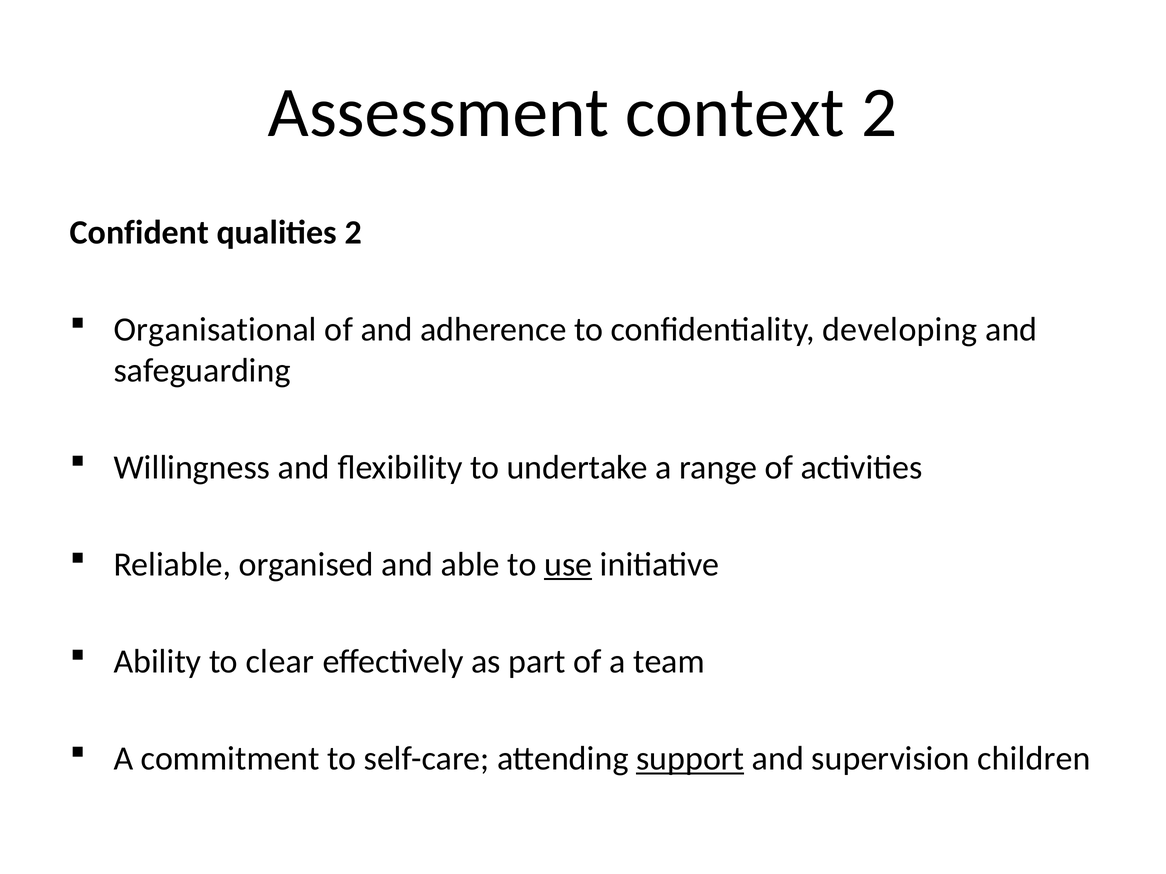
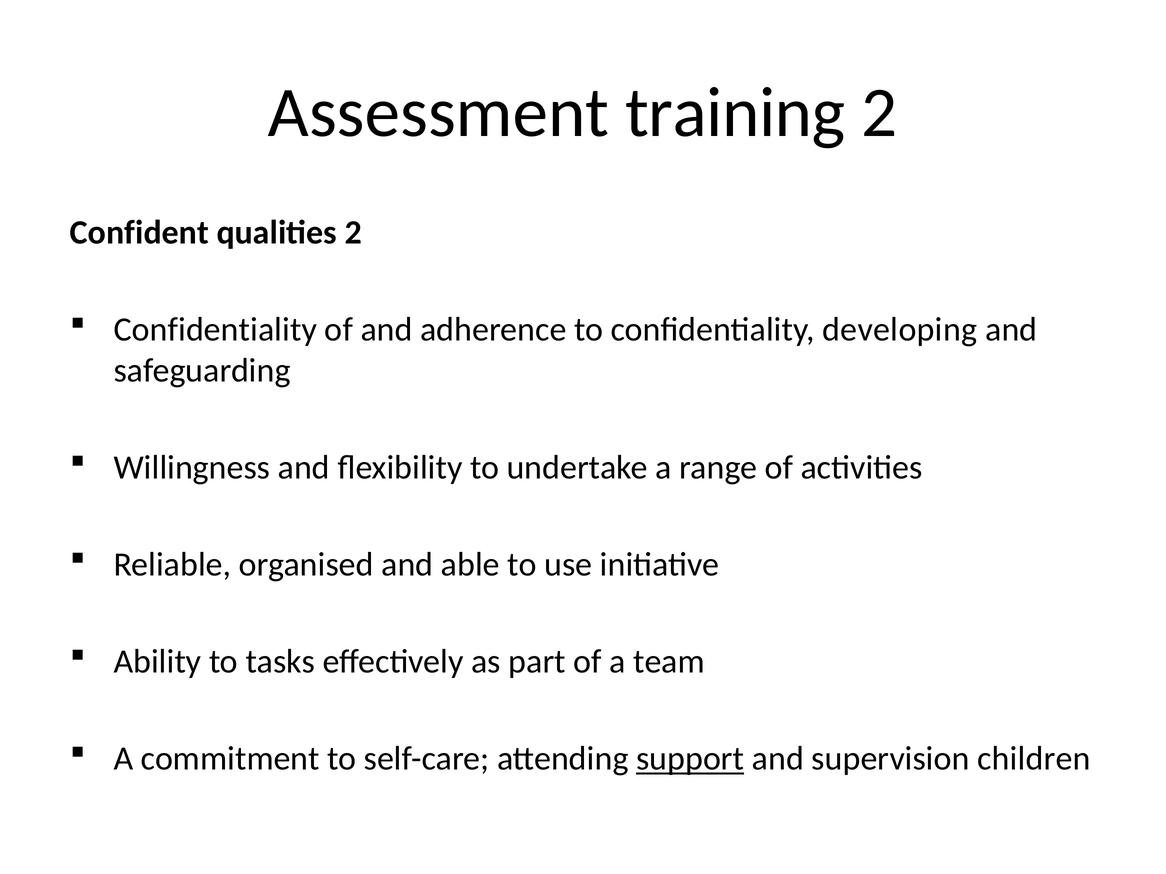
context: context -> training
Organisational at (215, 330): Organisational -> Confidentiality
use underline: present -> none
clear: clear -> tasks
